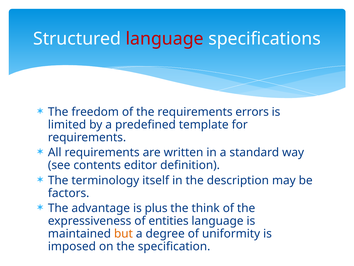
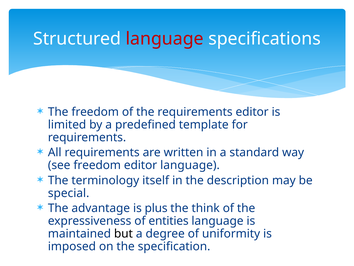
requirements errors: errors -> editor
see contents: contents -> freedom
editor definition: definition -> language
factors: factors -> special
but colour: orange -> black
